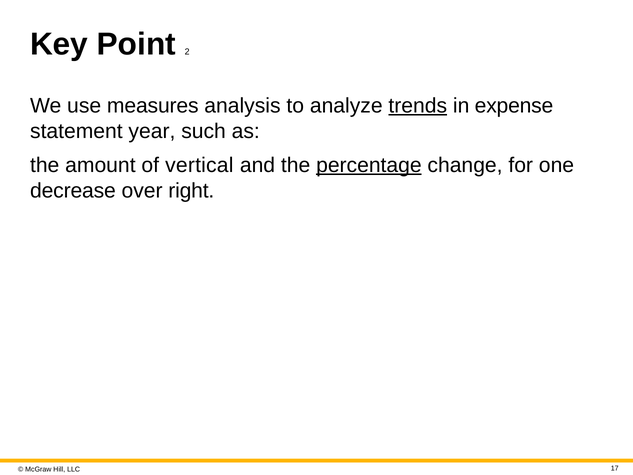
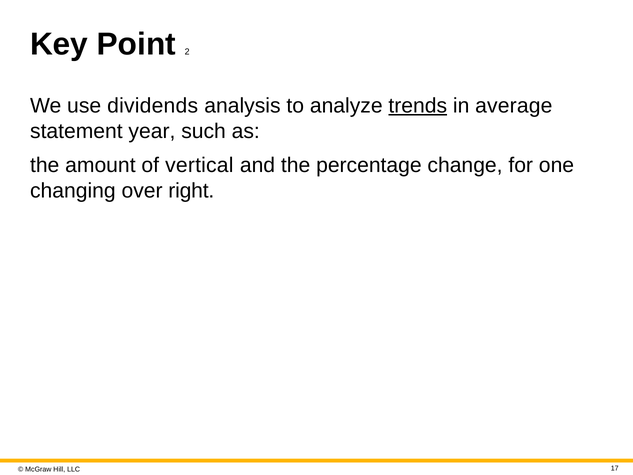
measures: measures -> dividends
expense: expense -> average
percentage underline: present -> none
decrease: decrease -> changing
